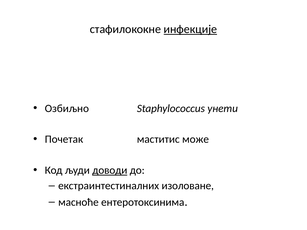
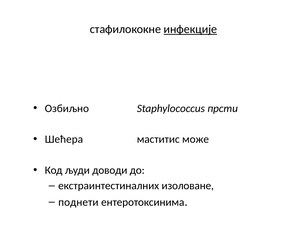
унети: унети -> прсти
Почетак: Почетак -> Шећeра
доводи underline: present -> none
масноће: масноће -> поднети
